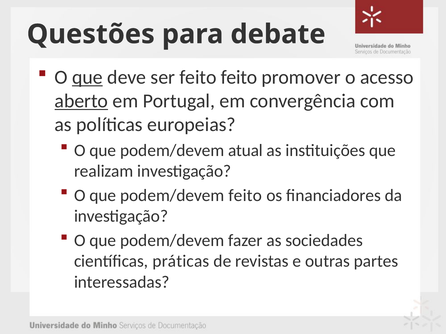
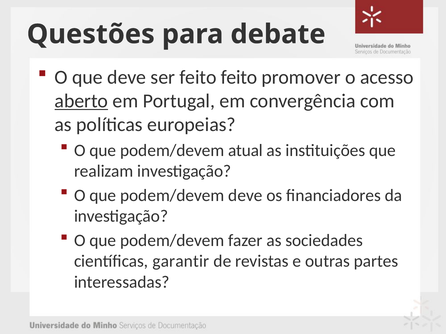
que at (87, 77) underline: present -> none
podem/devem feito: feito -> deve
práticas: práticas -> garantir
